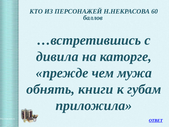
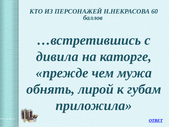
книги: книги -> лирой
